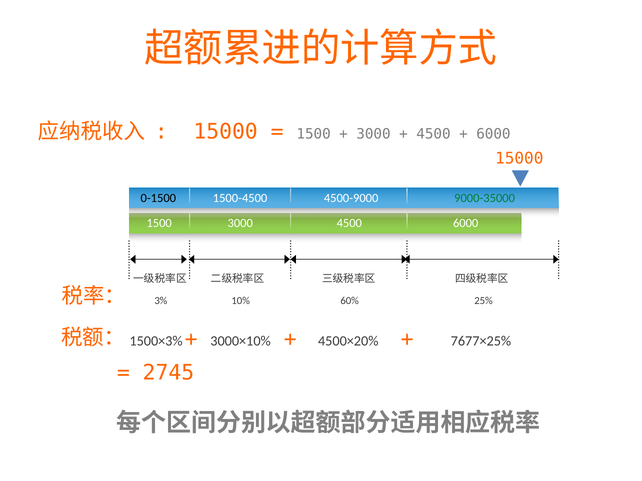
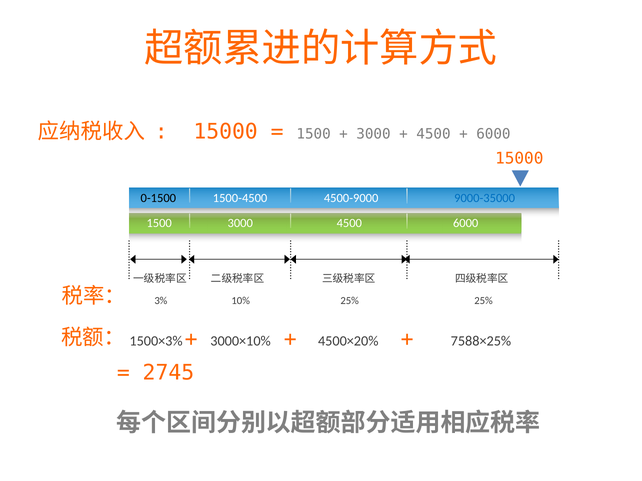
9000-35000 colour: green -> blue
10% 60%: 60% -> 25%
7677×25%: 7677×25% -> 7588×25%
